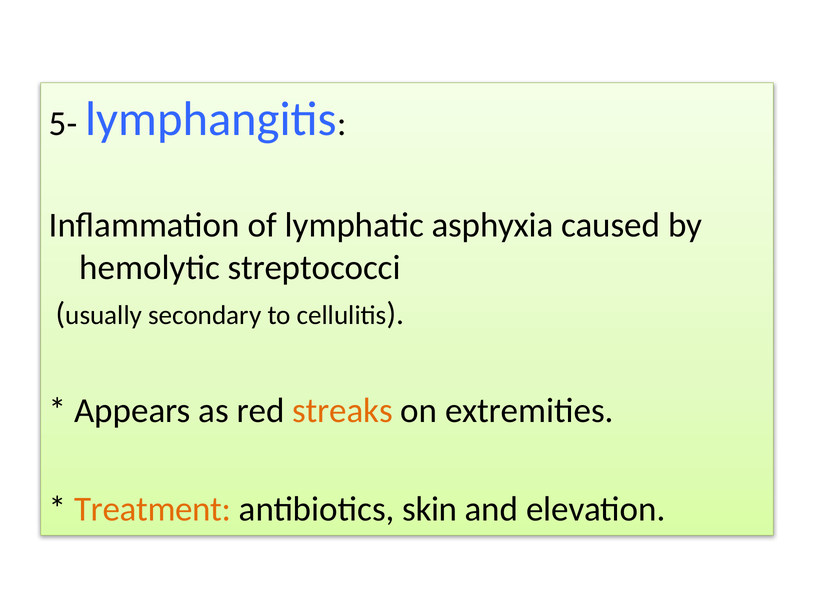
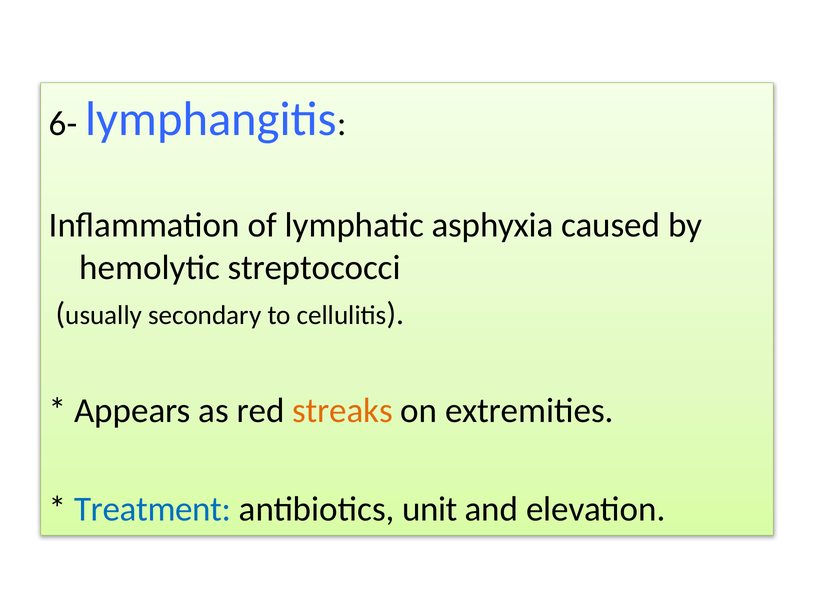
5-: 5- -> 6-
Treatment colour: orange -> blue
skin: skin -> unit
